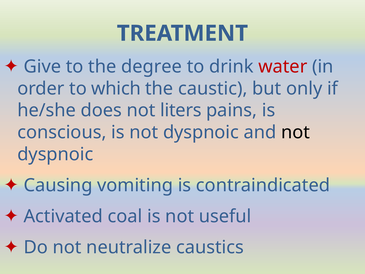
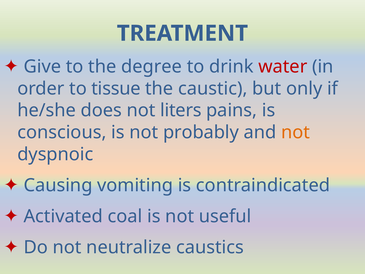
which: which -> tissue
is not dyspnoic: dyspnoic -> probably
not at (296, 132) colour: black -> orange
